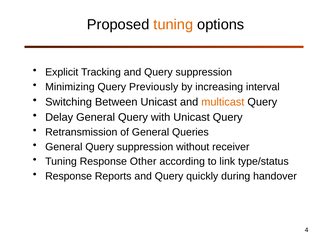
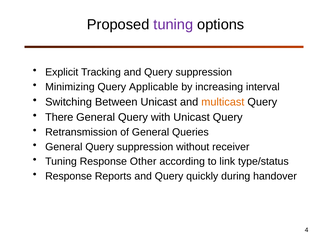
tuning at (173, 25) colour: orange -> purple
Previously: Previously -> Applicable
Delay: Delay -> There
